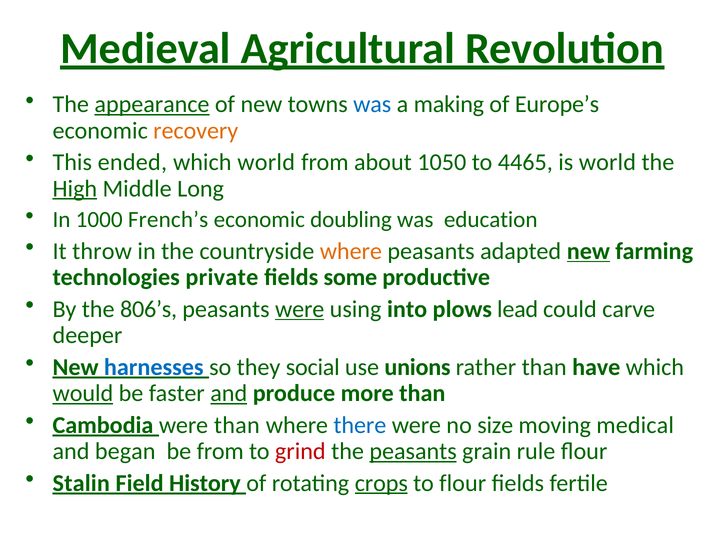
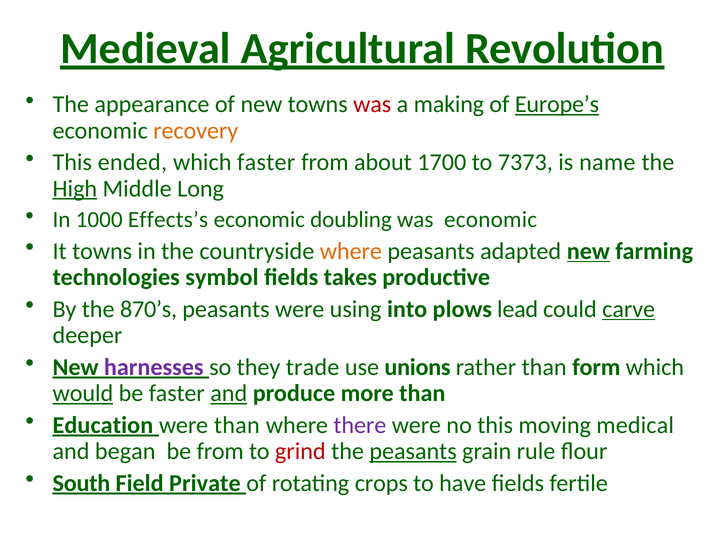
appearance underline: present -> none
was at (372, 104) colour: blue -> red
Europe’s underline: none -> present
which world: world -> faster
1050: 1050 -> 1700
4465: 4465 -> 7373
is world: world -> name
French’s: French’s -> Effects’s
was education: education -> economic
It throw: throw -> towns
private: private -> symbol
some: some -> takes
806’s: 806’s -> 870’s
were at (300, 309) underline: present -> none
carve underline: none -> present
harnesses colour: blue -> purple
social: social -> trade
have: have -> form
Cambodia: Cambodia -> Education
there colour: blue -> purple
no size: size -> this
Stalin: Stalin -> South
History: History -> Private
crops underline: present -> none
to flour: flour -> have
